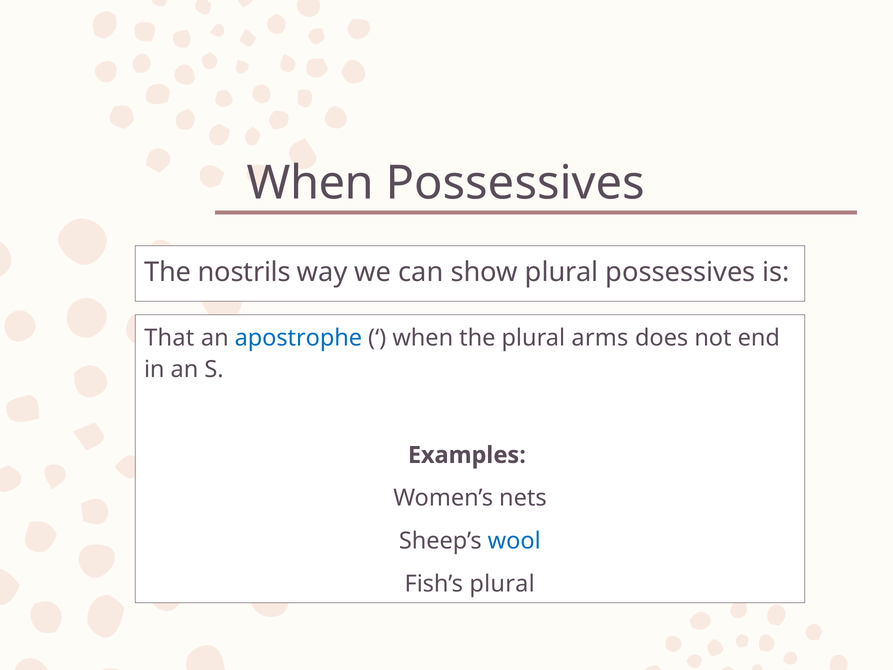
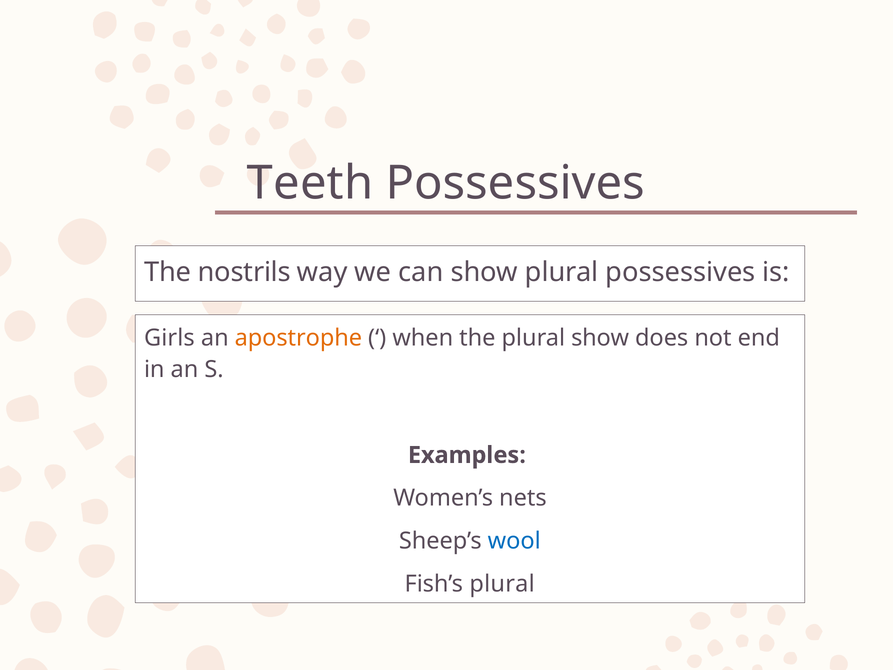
When at (310, 183): When -> Teeth
That: That -> Girls
apostrophe colour: blue -> orange
plural arms: arms -> show
